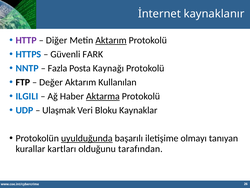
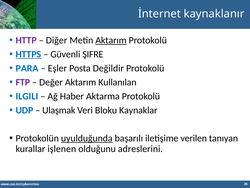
HTTPS underline: none -> present
FARK: FARK -> ŞIFRE
NNTP: NNTP -> PARA
Fazla: Fazla -> Eşler
Kaynağı: Kaynağı -> Değildir
FTP colour: black -> purple
Aktarma underline: present -> none
olmayı: olmayı -> verilen
kartları: kartları -> işlenen
tarafından: tarafından -> adreslerini
